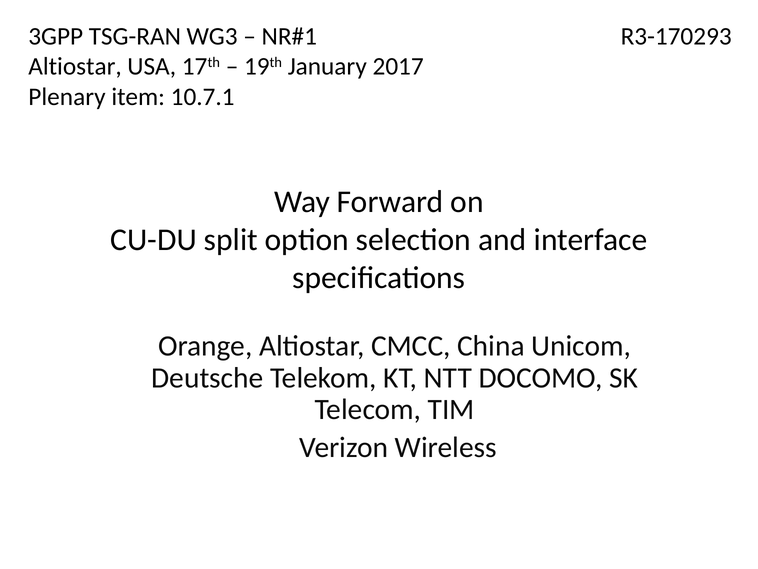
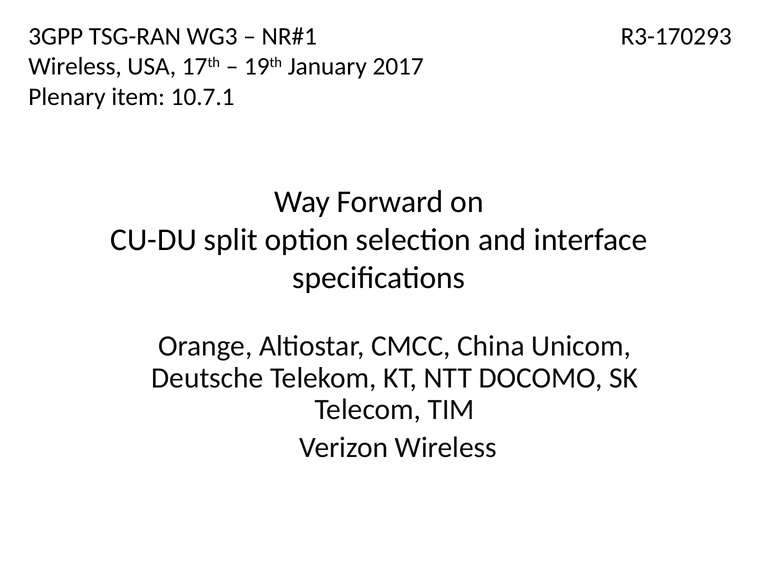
Altiostar at (75, 66): Altiostar -> Wireless
